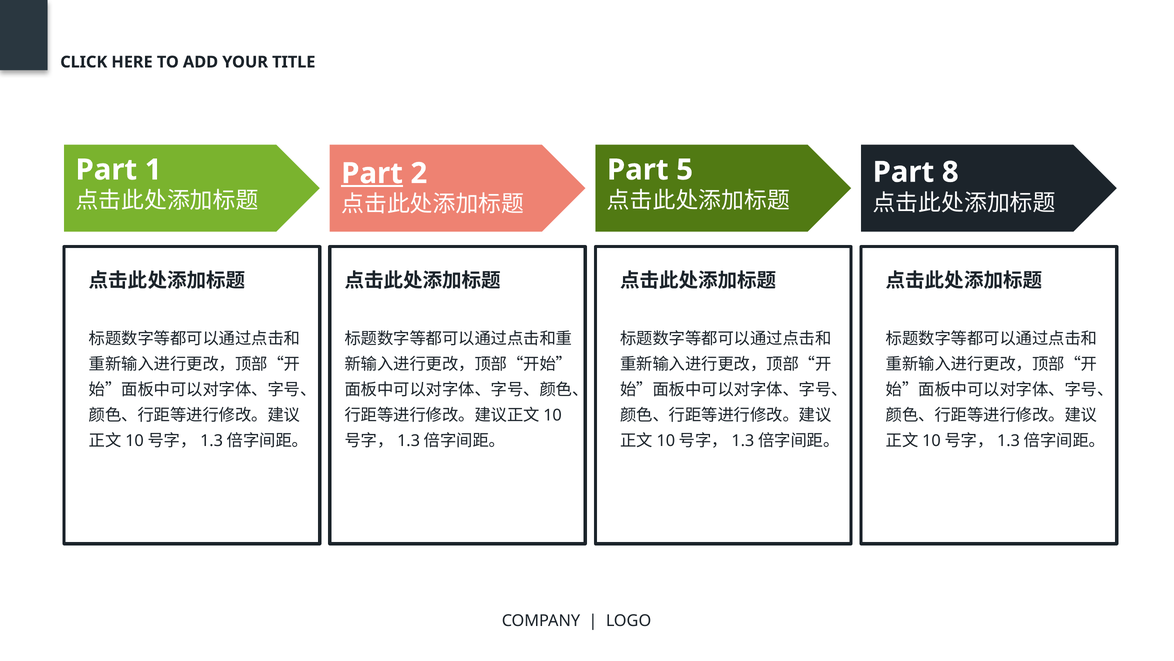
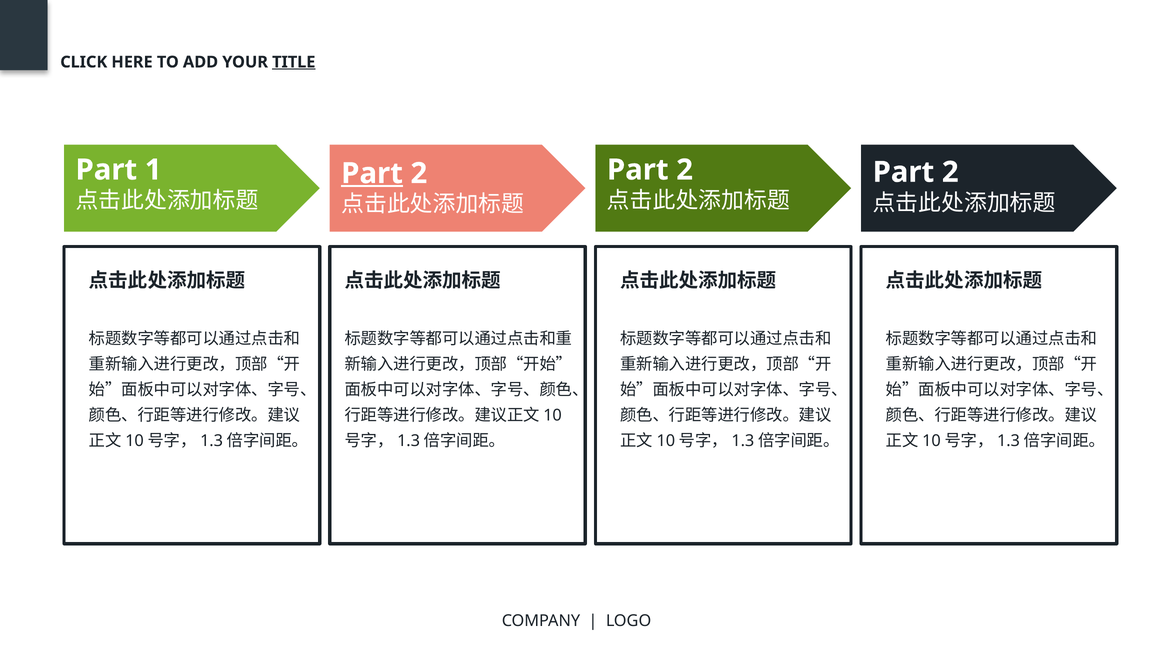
TITLE underline: none -> present
5 at (685, 170): 5 -> 2
8 at (950, 172): 8 -> 2
